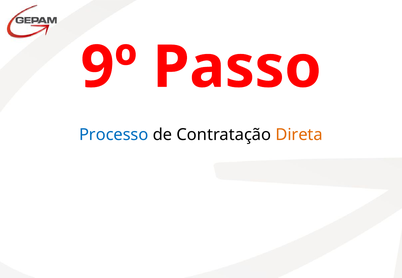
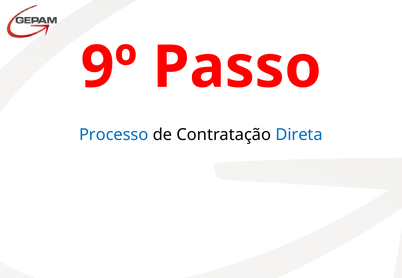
Direta colour: orange -> blue
